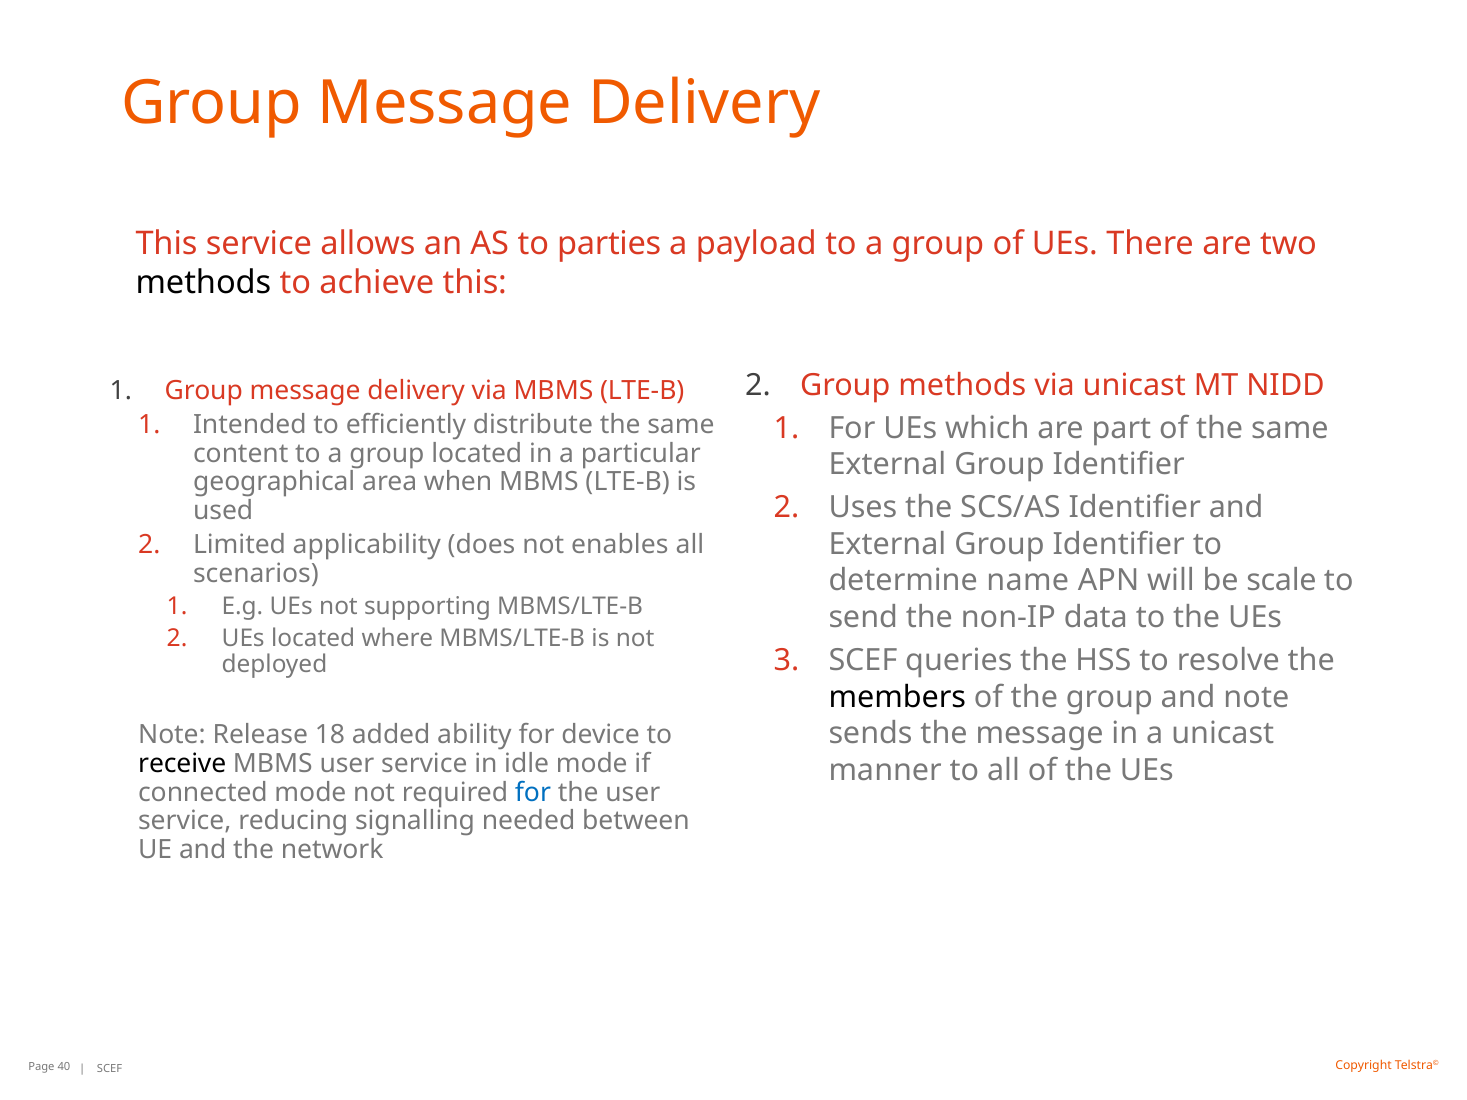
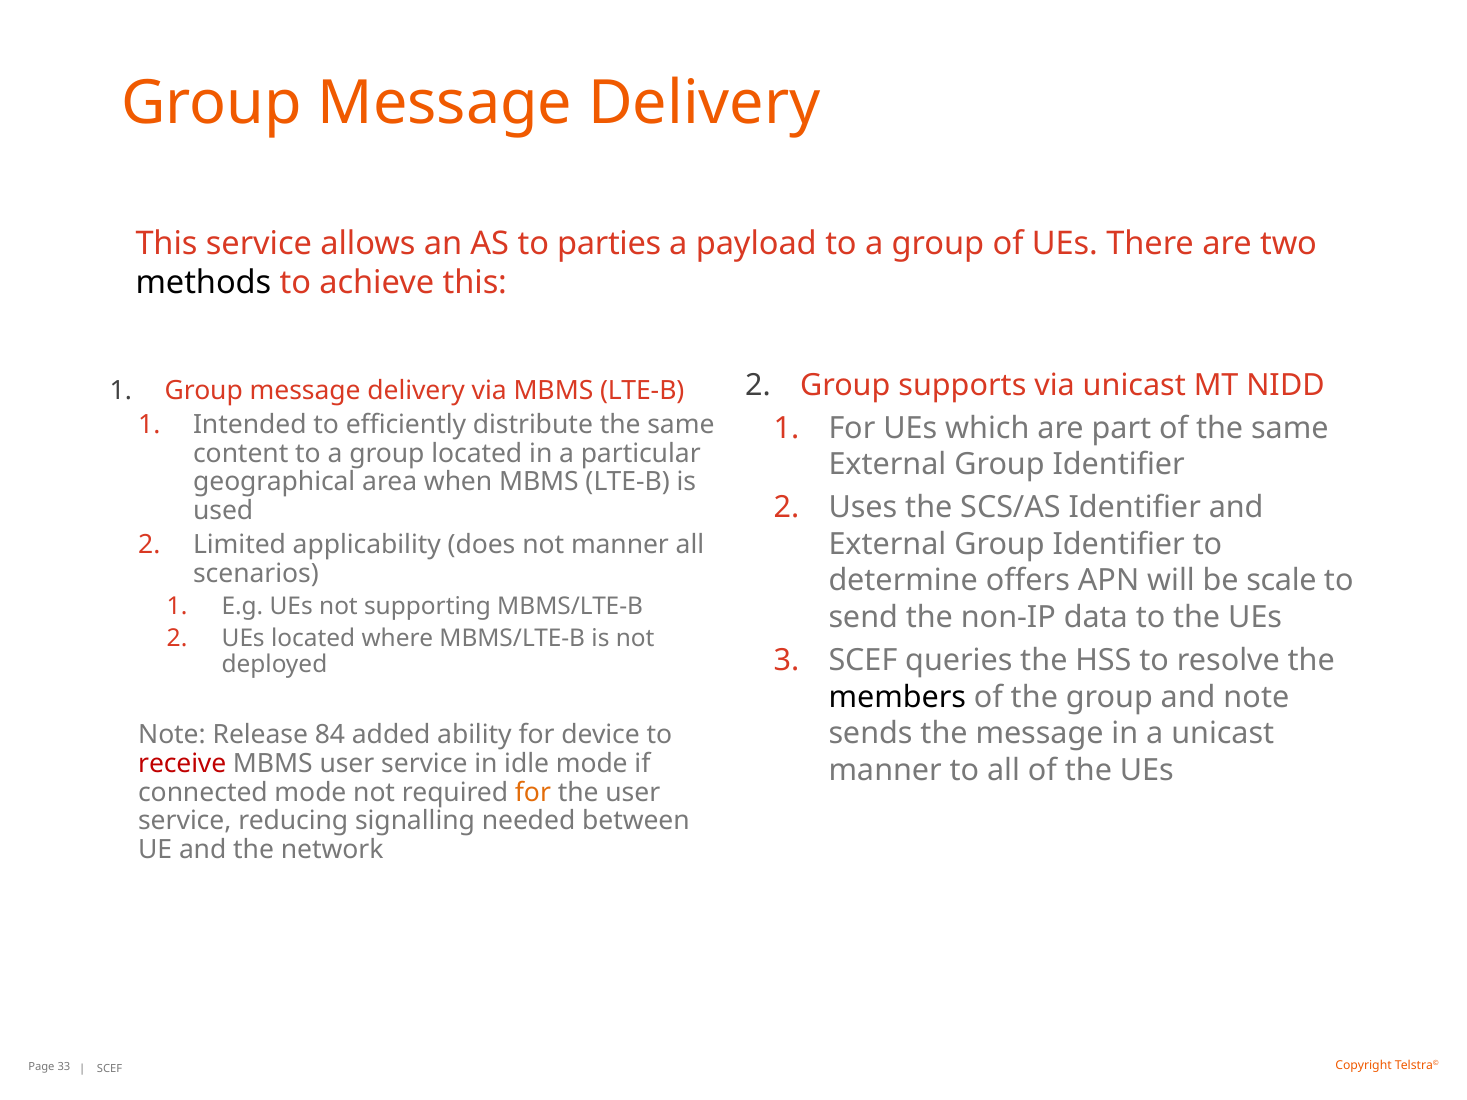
Group methods: methods -> supports
not enables: enables -> manner
name: name -> offers
18: 18 -> 84
receive colour: black -> red
for at (533, 792) colour: blue -> orange
40: 40 -> 33
